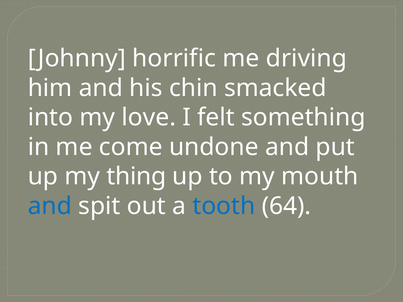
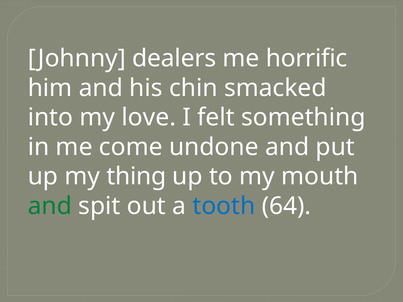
horrific: horrific -> dealers
driving: driving -> horrific
and at (50, 206) colour: blue -> green
